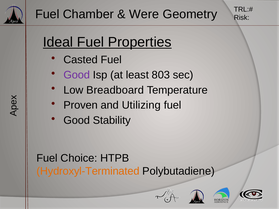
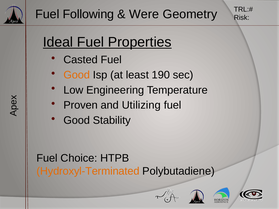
Chamber: Chamber -> Following
Good at (77, 75) colour: purple -> orange
803: 803 -> 190
Breadboard: Breadboard -> Engineering
